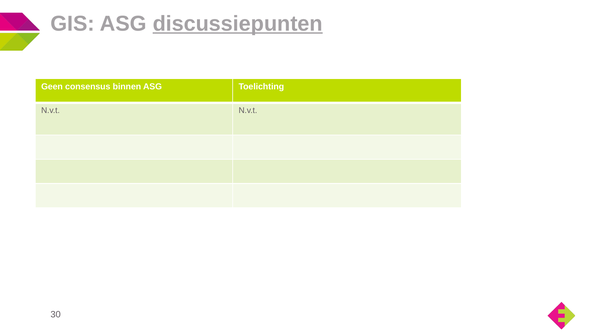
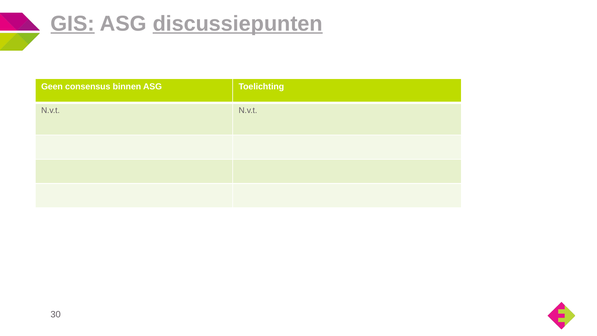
GIS underline: none -> present
